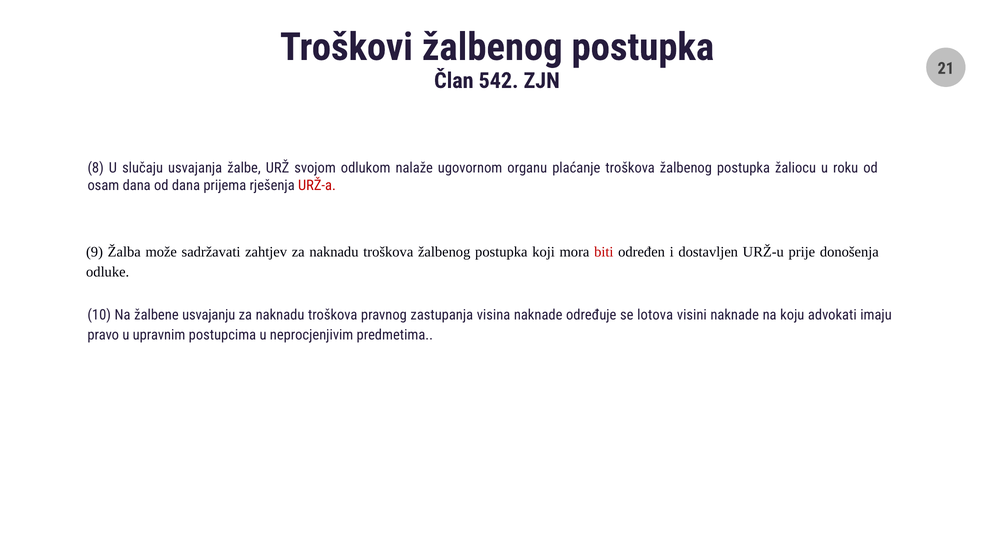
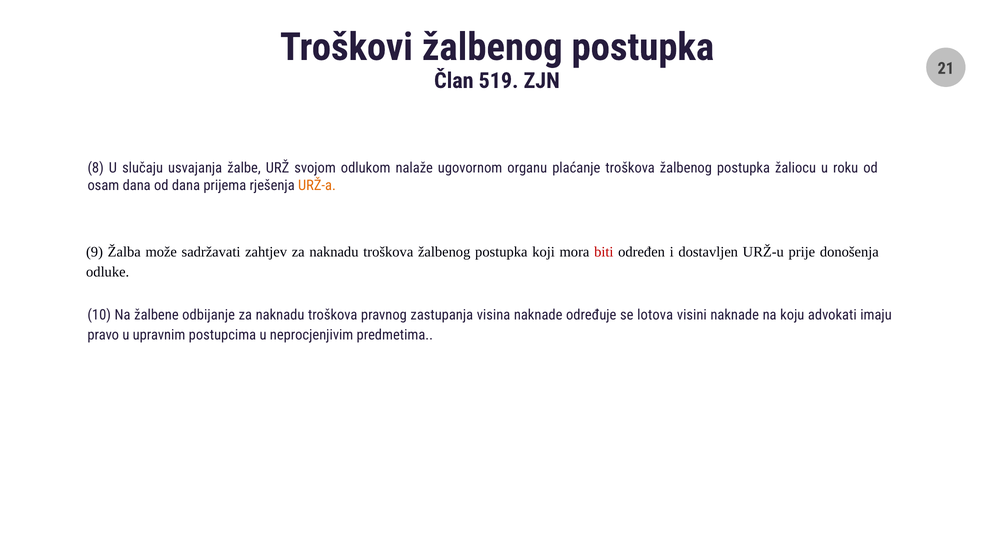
542: 542 -> 519
URŽ-a colour: red -> orange
usvajanju: usvajanju -> odbijanje
